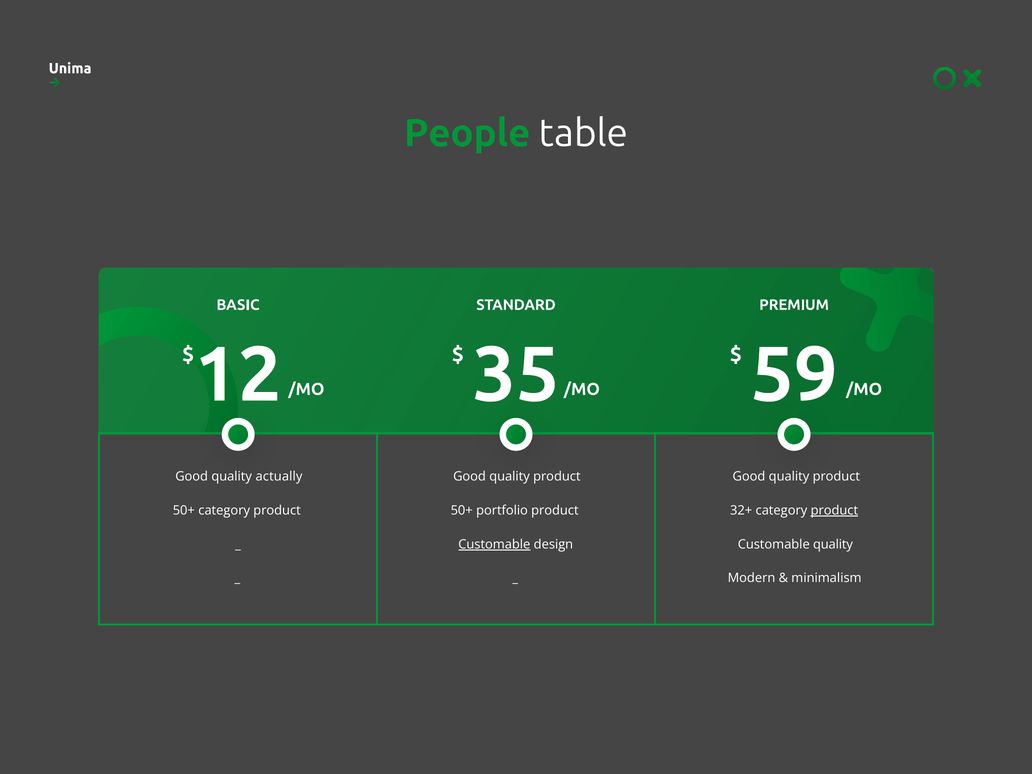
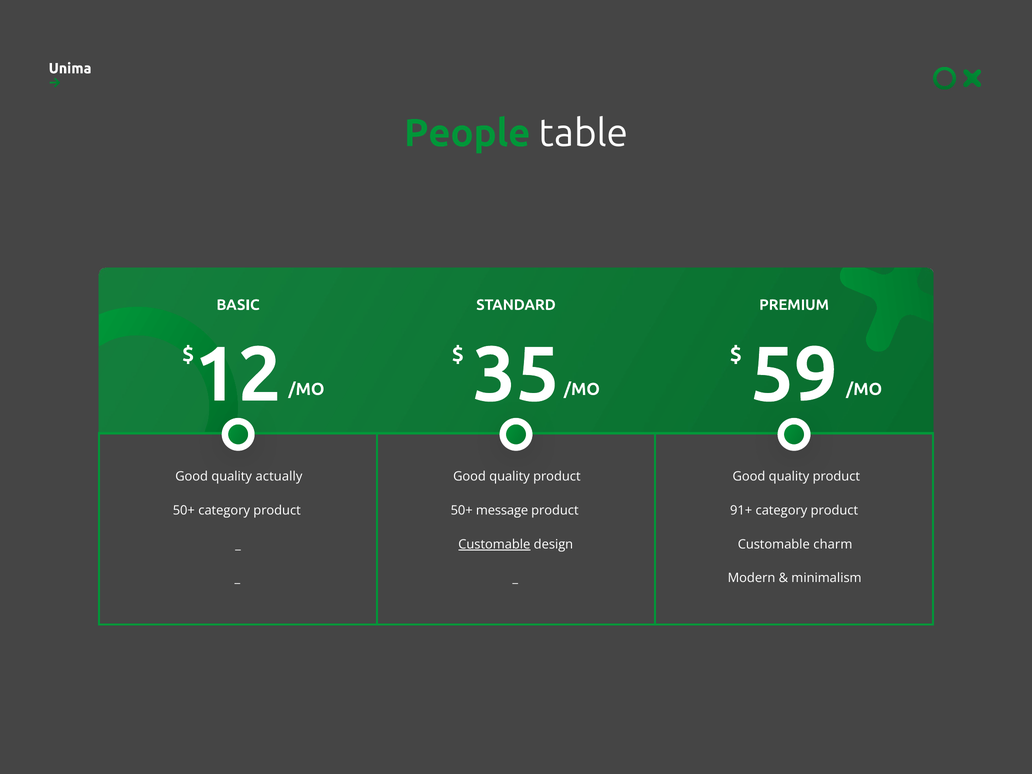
portfolio: portfolio -> message
32+: 32+ -> 91+
product at (834, 511) underline: present -> none
Customable quality: quality -> charm
